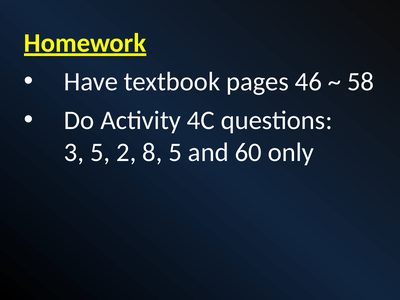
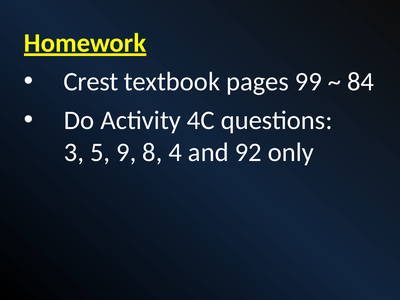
Have: Have -> Crest
46: 46 -> 99
58: 58 -> 84
2: 2 -> 9
8 5: 5 -> 4
60: 60 -> 92
